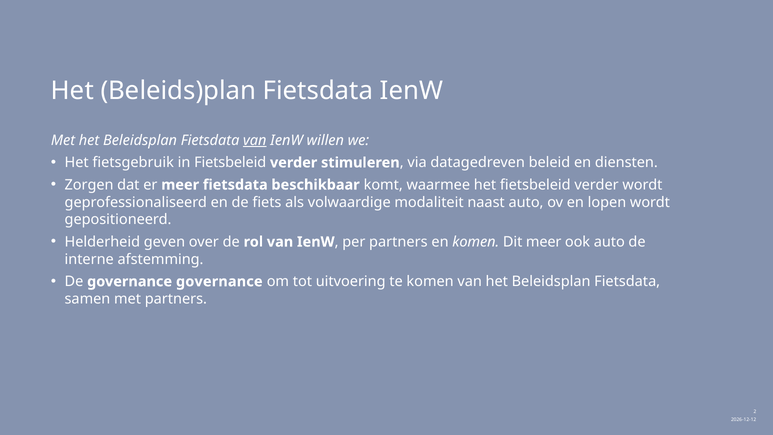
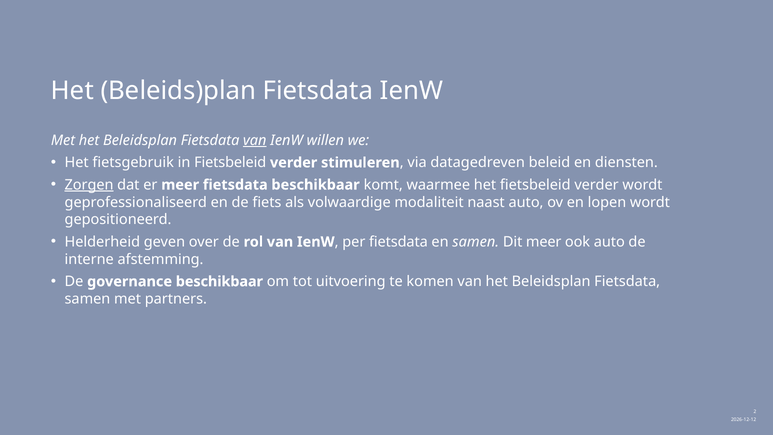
Zorgen underline: none -> present
per partners: partners -> fietsdata
en komen: komen -> samen
governance governance: governance -> beschikbaar
